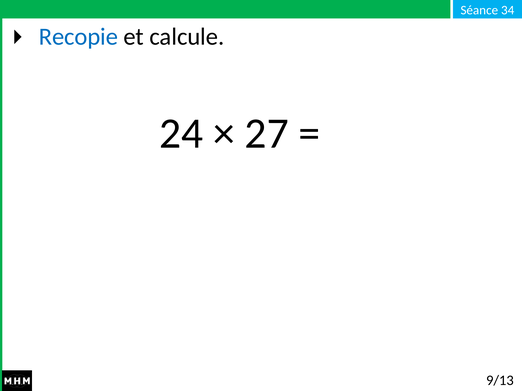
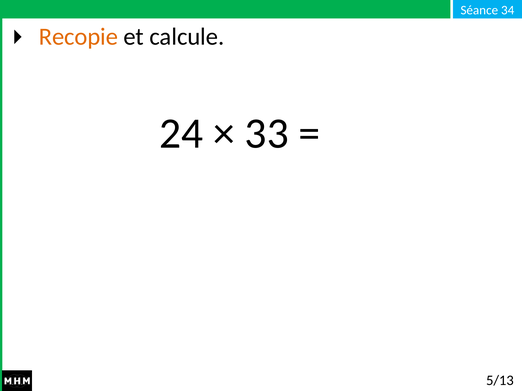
Recopie colour: blue -> orange
27: 27 -> 33
9/13: 9/13 -> 5/13
